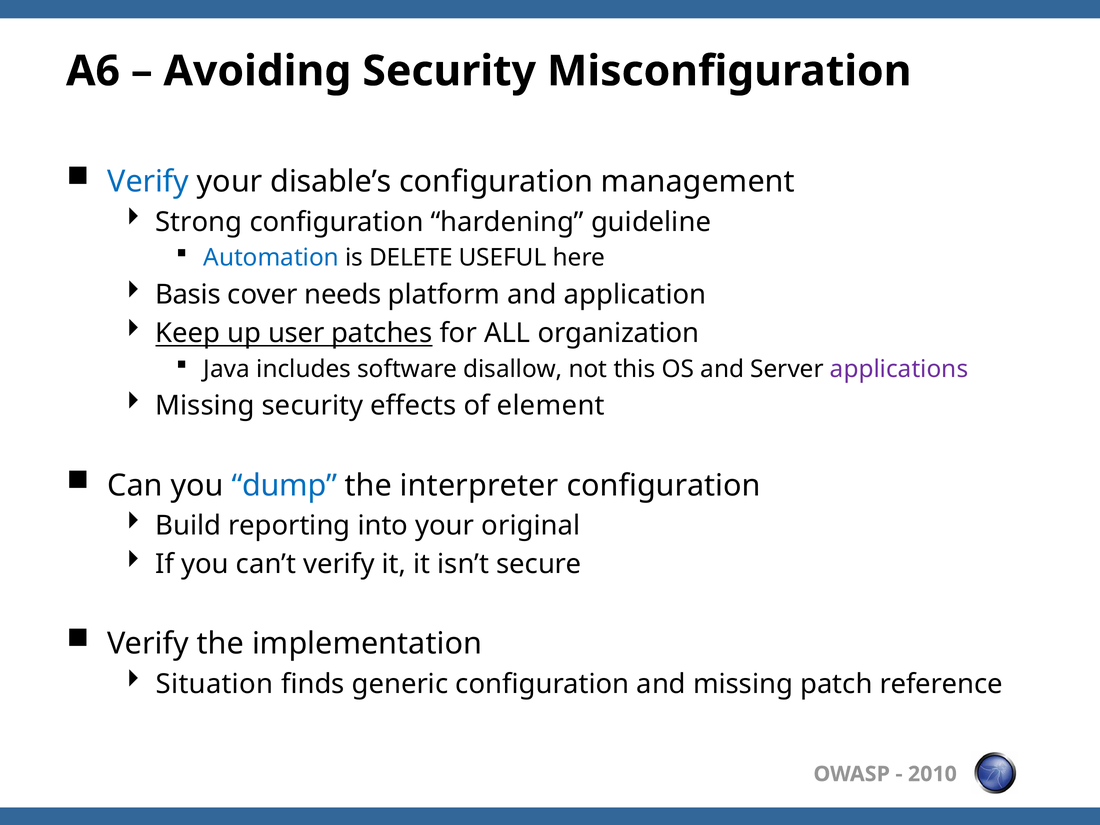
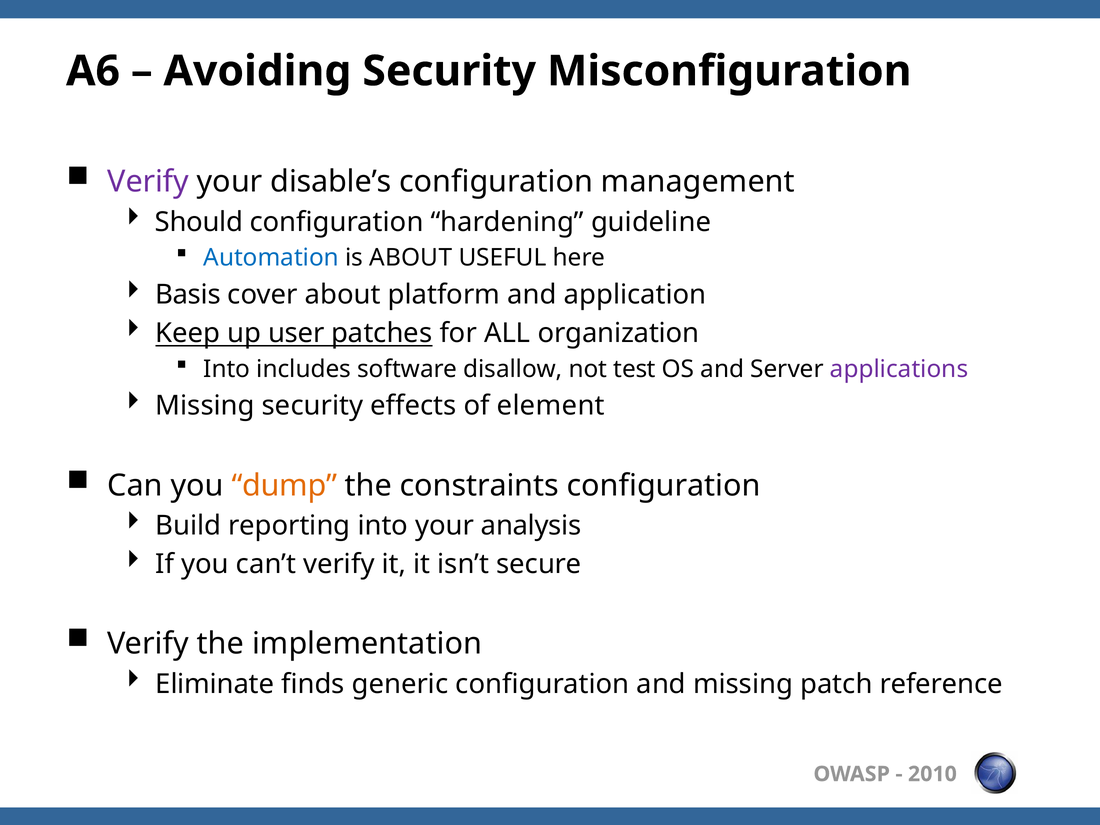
Verify at (148, 182) colour: blue -> purple
Strong: Strong -> Should
is DELETE: DELETE -> ABOUT
cover needs: needs -> about
Java at (227, 369): Java -> Into
this: this -> test
dump colour: blue -> orange
interpreter: interpreter -> constraints
original: original -> analysis
Situation: Situation -> Eliminate
